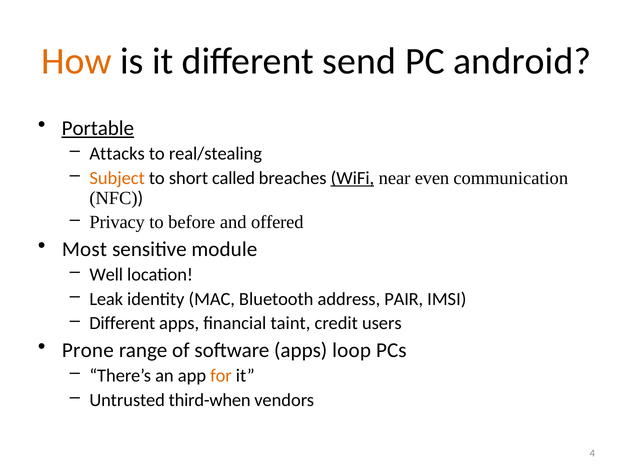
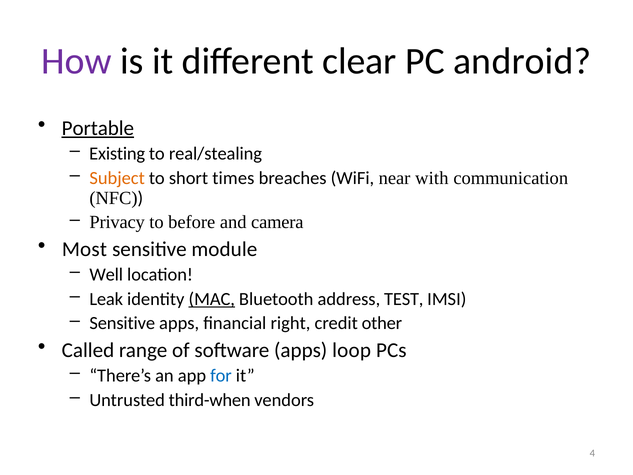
How colour: orange -> purple
send: send -> clear
Attacks: Attacks -> Existing
called: called -> times
WiFi underline: present -> none
even: even -> with
offered: offered -> camera
MAC underline: none -> present
PAIR: PAIR -> TEST
Different at (122, 323): Different -> Sensitive
taint: taint -> right
users: users -> other
Prone: Prone -> Called
for colour: orange -> blue
